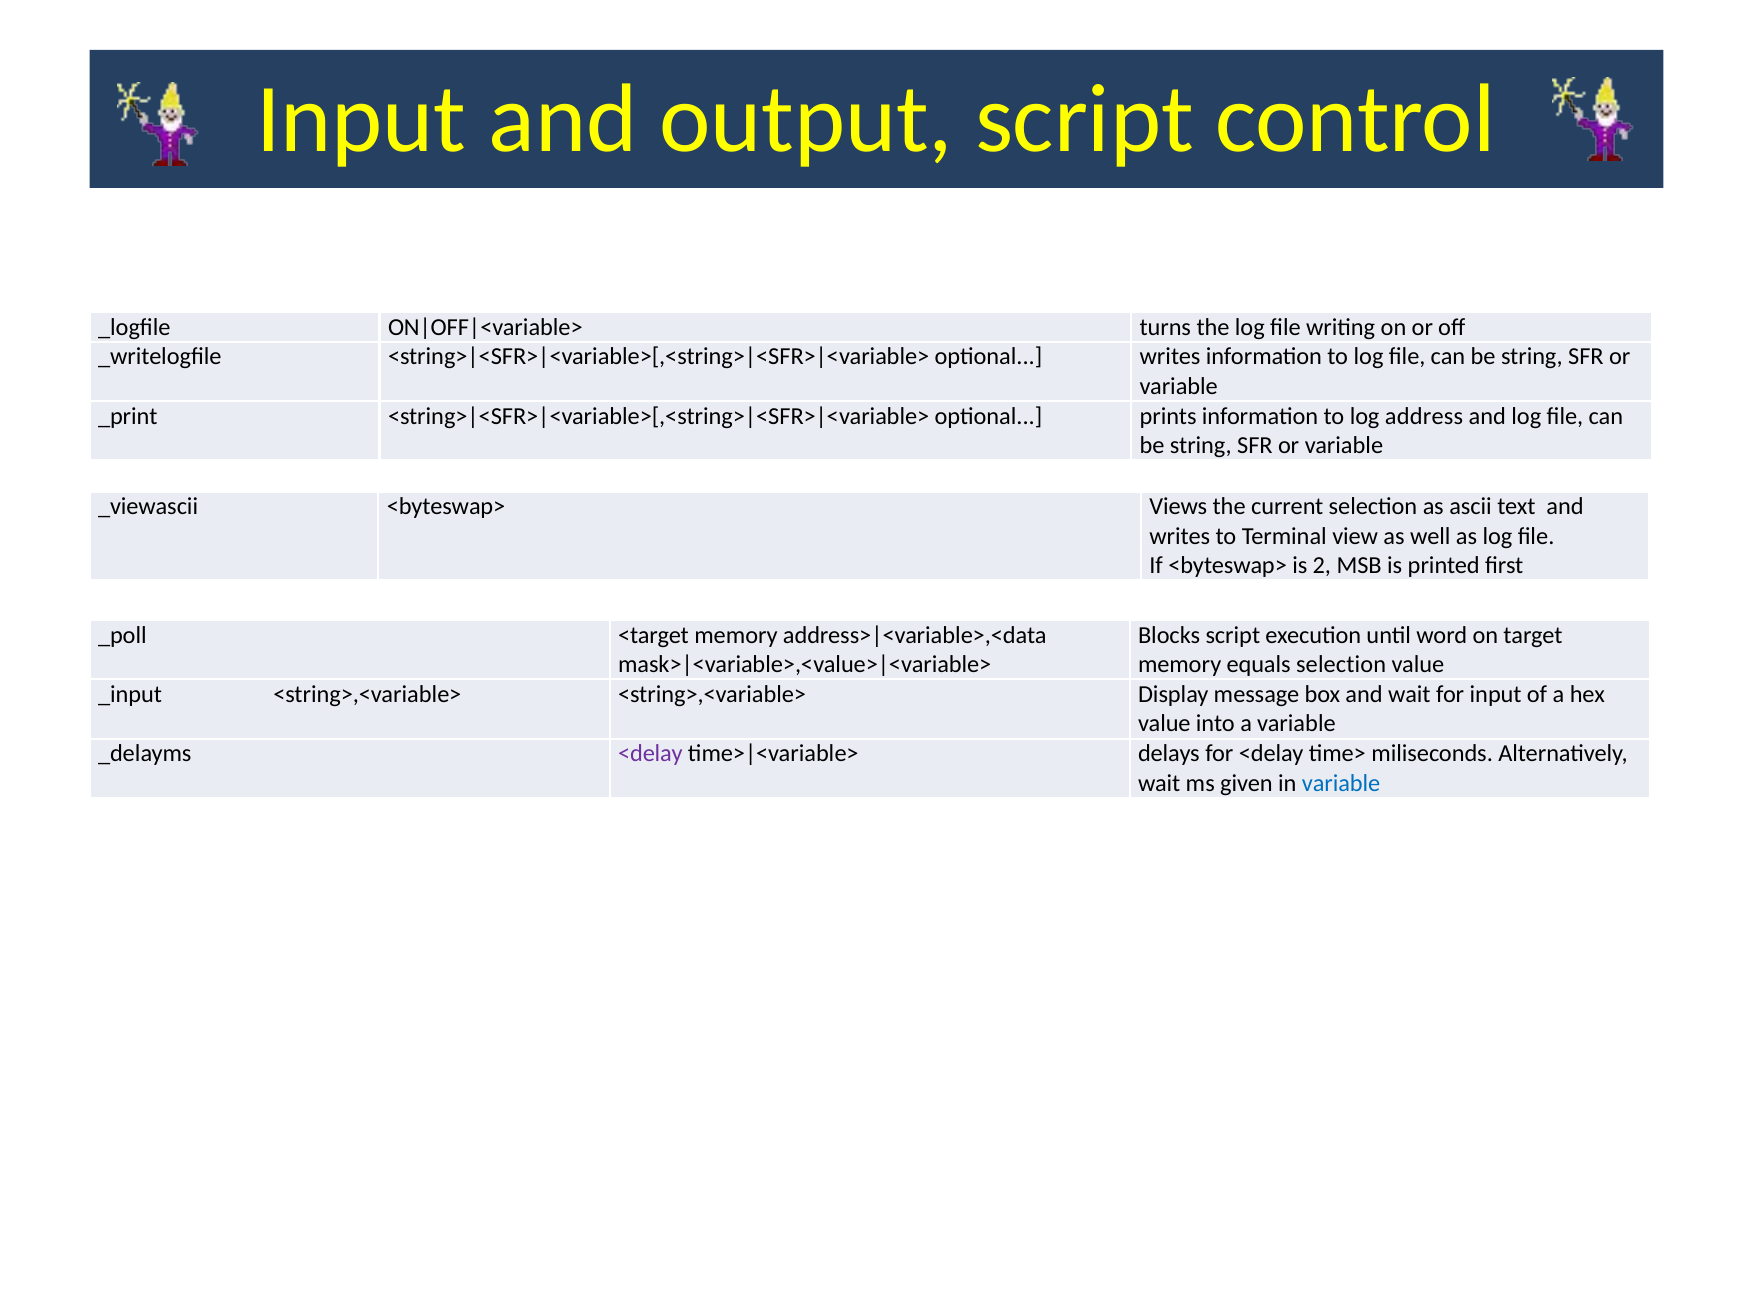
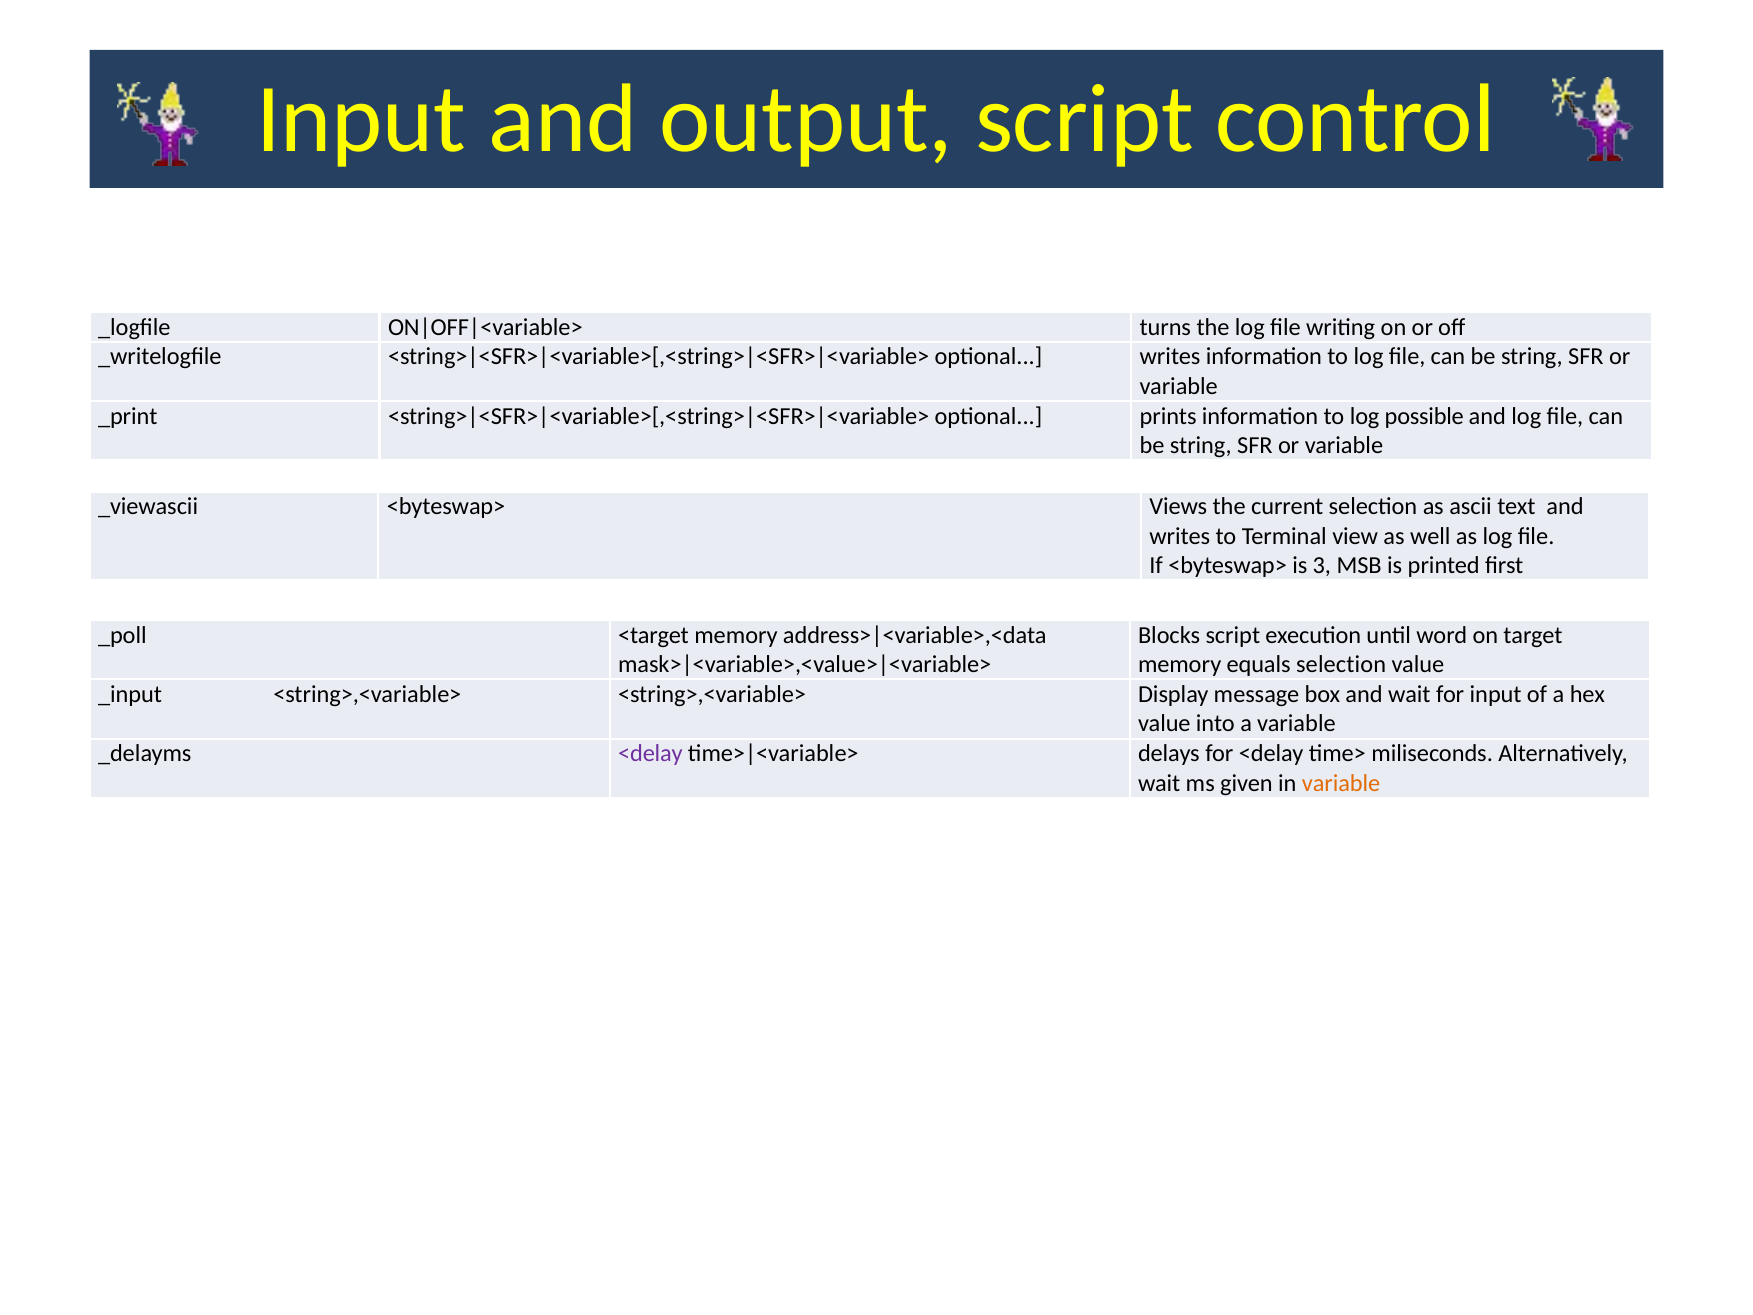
address: address -> possible
2: 2 -> 3
variable at (1341, 783) colour: blue -> orange
